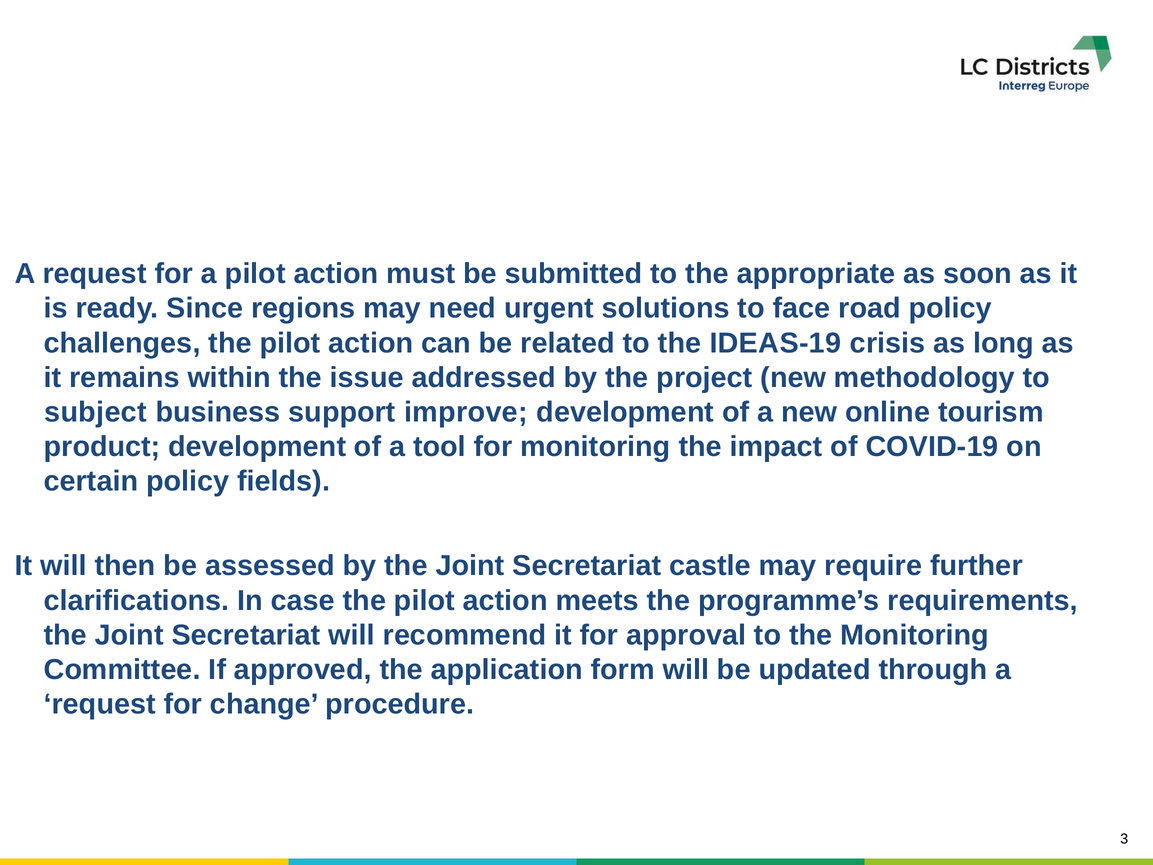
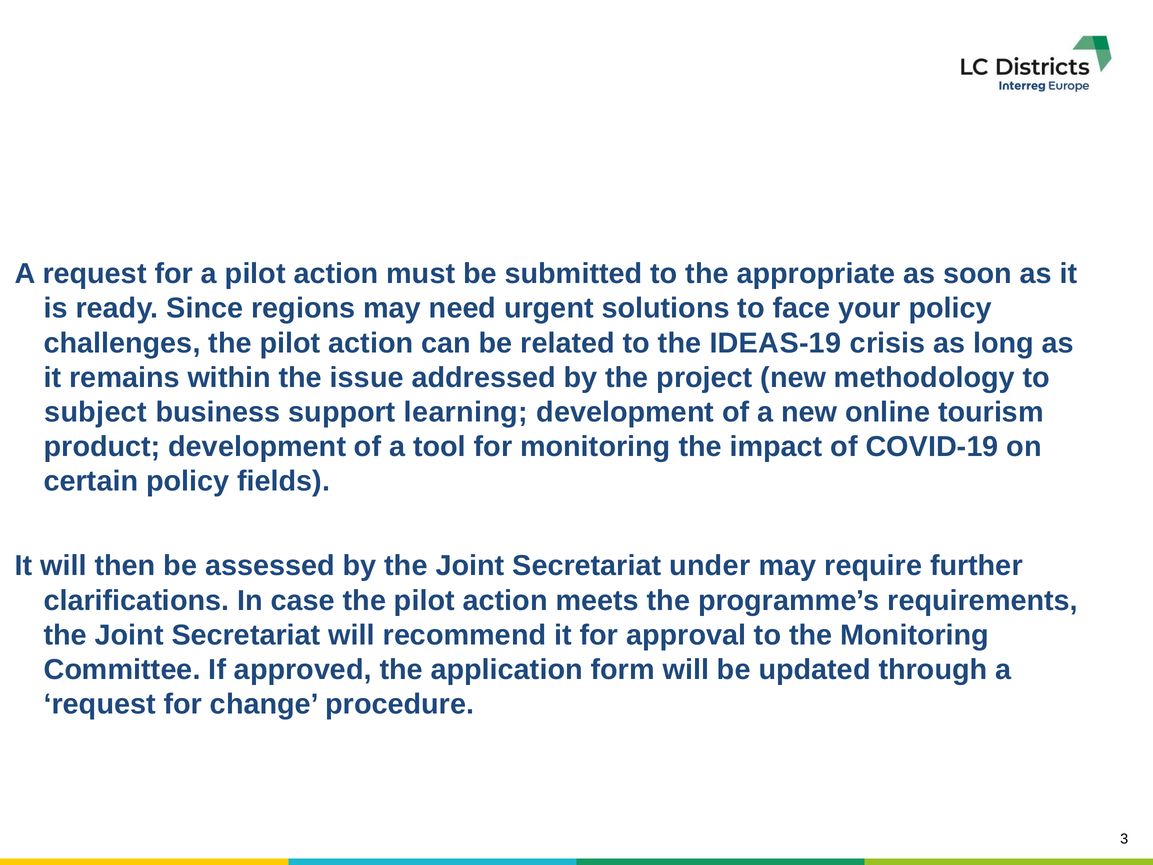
road: road -> your
improve: improve -> learning
castle: castle -> under
